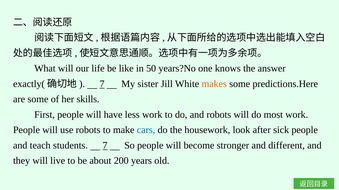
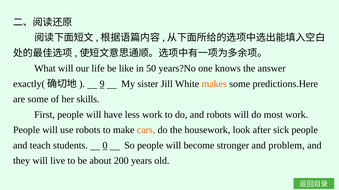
7 at (102, 84): 7 -> 9
cars colour: blue -> orange
students 7: 7 -> 0
different: different -> problem
